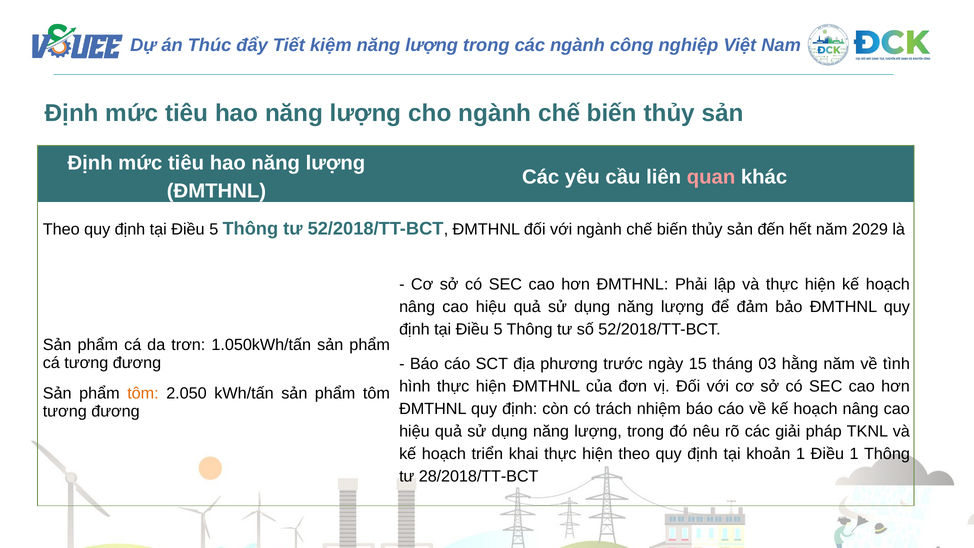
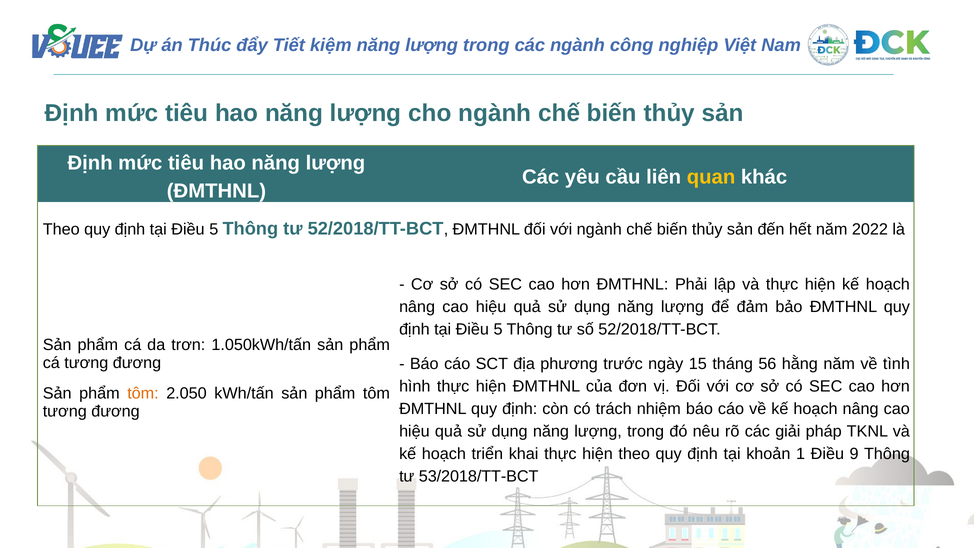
quan colour: pink -> yellow
2029: 2029 -> 2022
03: 03 -> 56
Điều 1: 1 -> 9
28/2018/TT-BCT: 28/2018/TT-BCT -> 53/2018/TT-BCT
